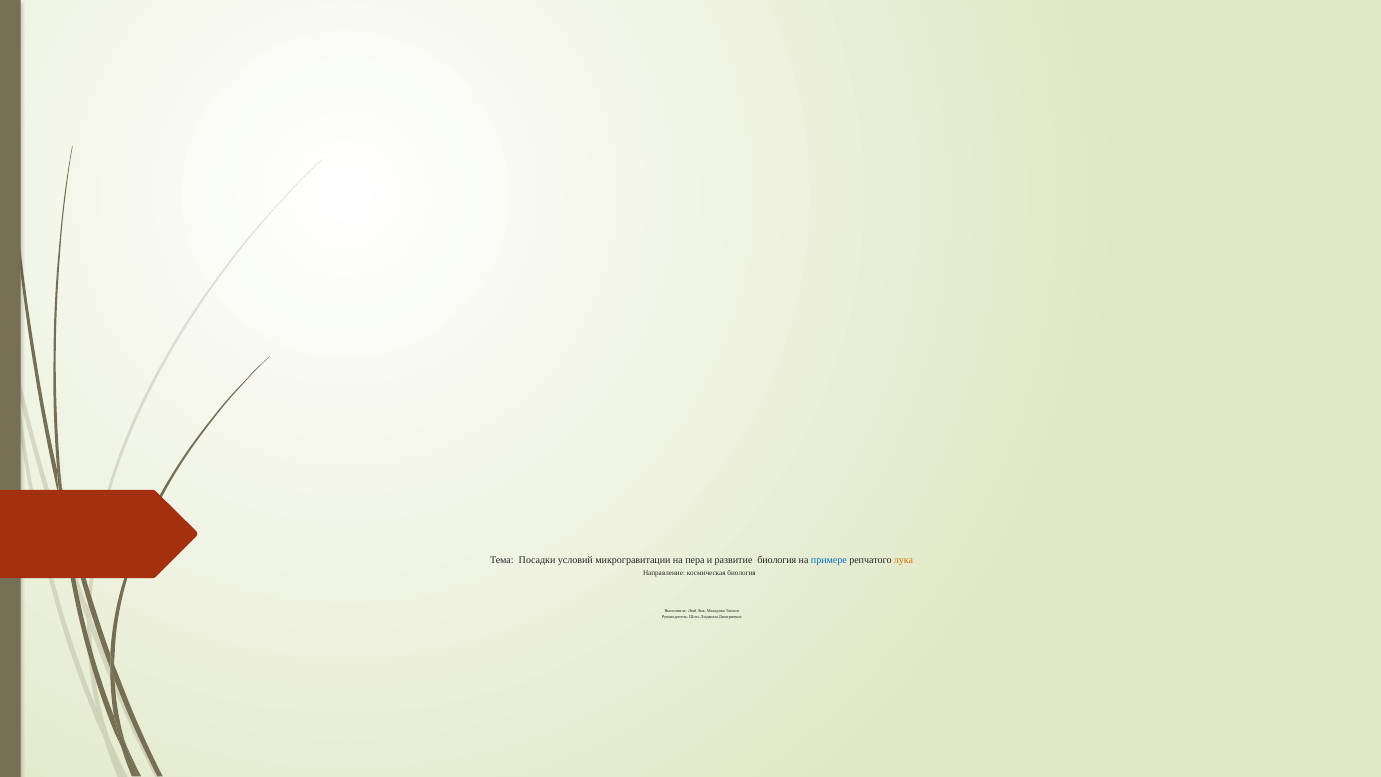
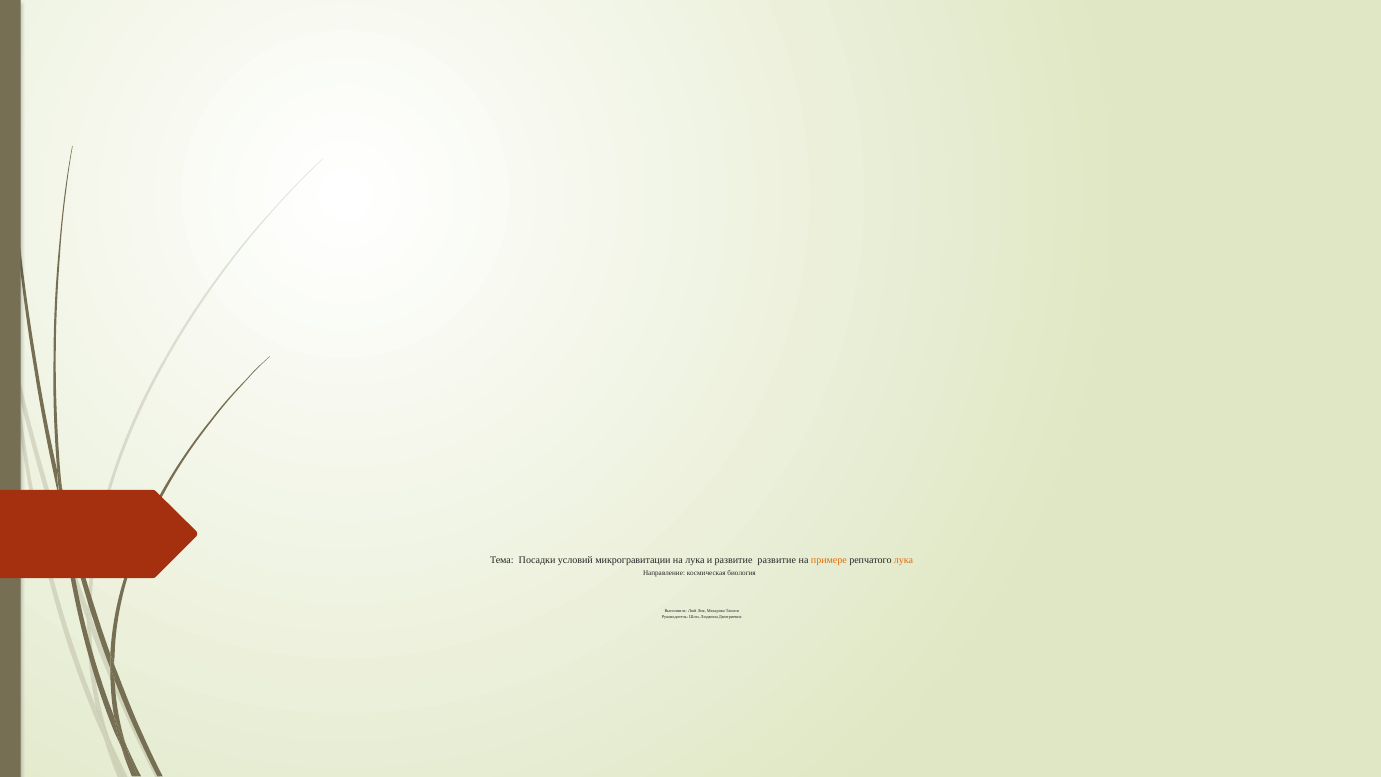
на пера: пера -> лука
развитие биология: биология -> развитие
примере colour: blue -> orange
